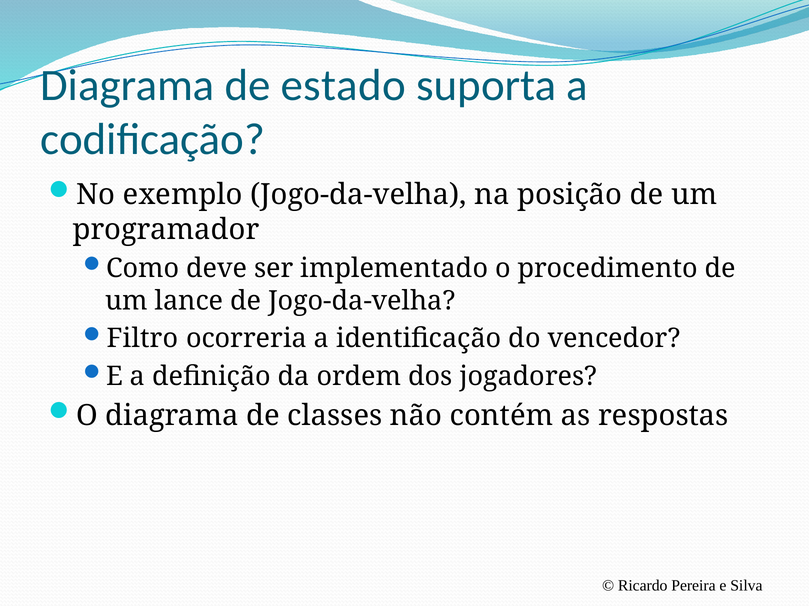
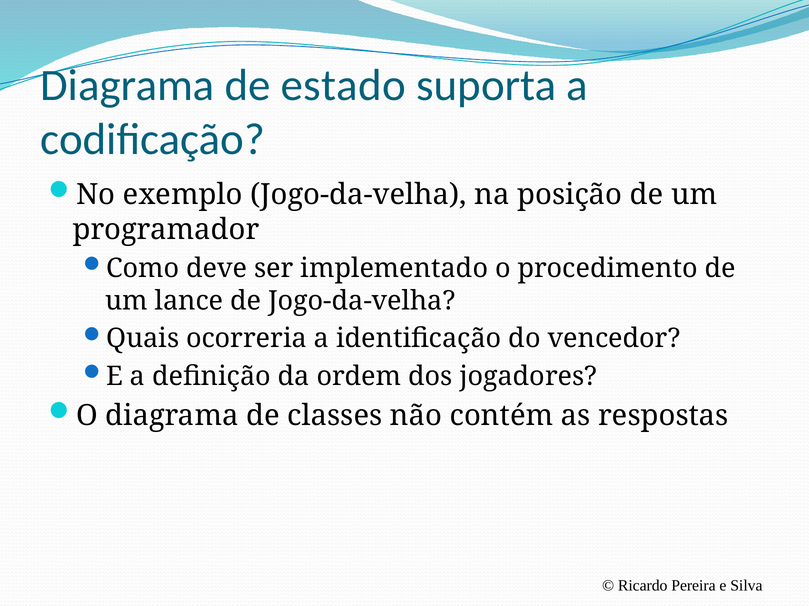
Filtro: Filtro -> Quais
